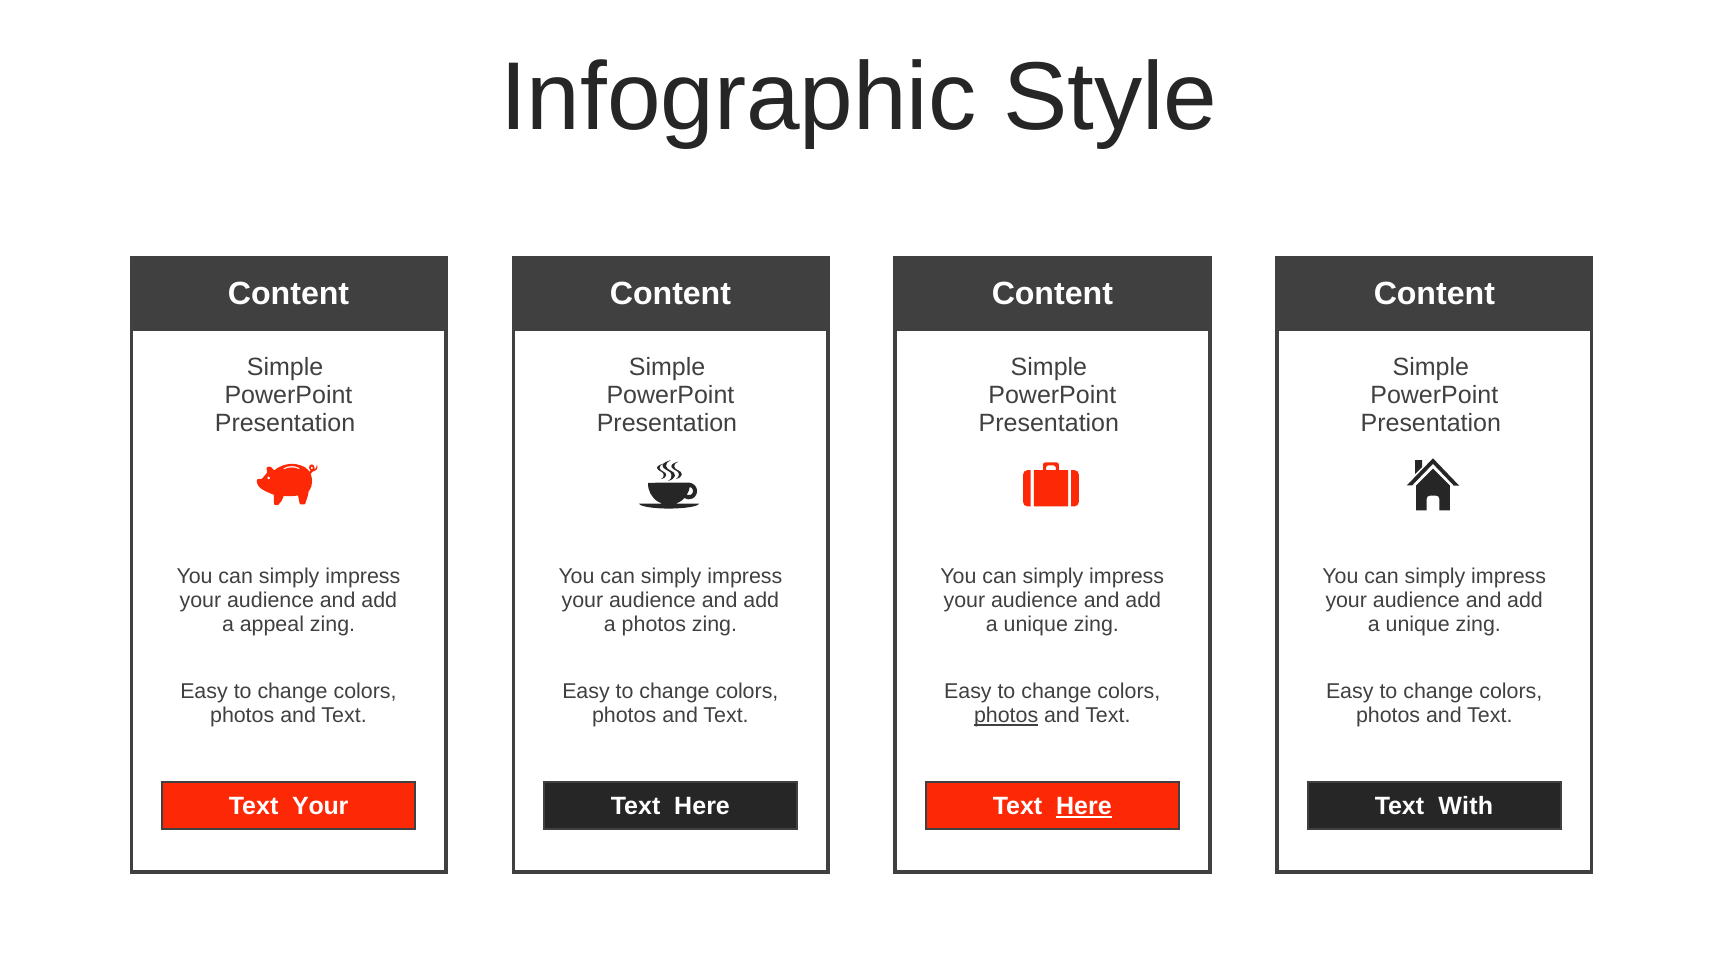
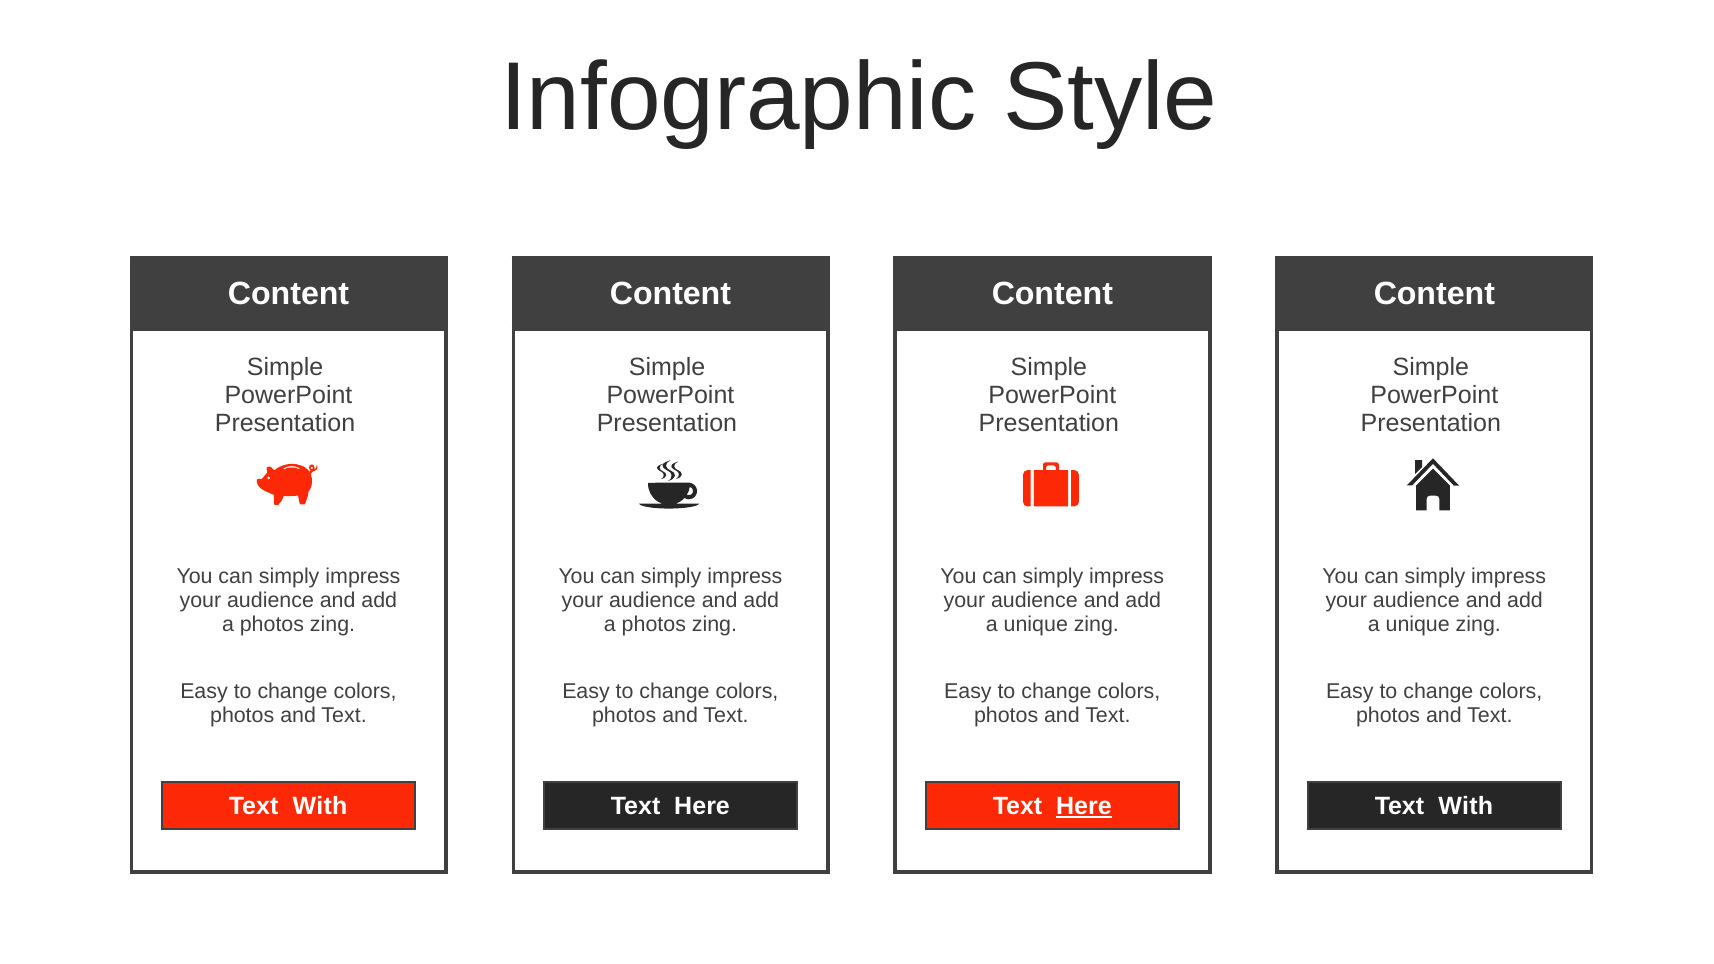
appeal at (272, 624): appeal -> photos
photos at (1006, 716) underline: present -> none
Your at (320, 806): Your -> With
